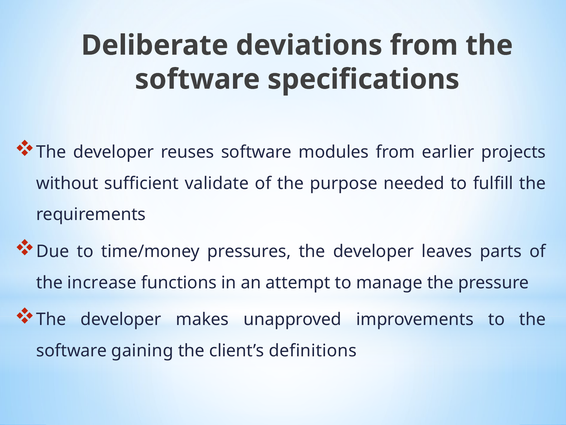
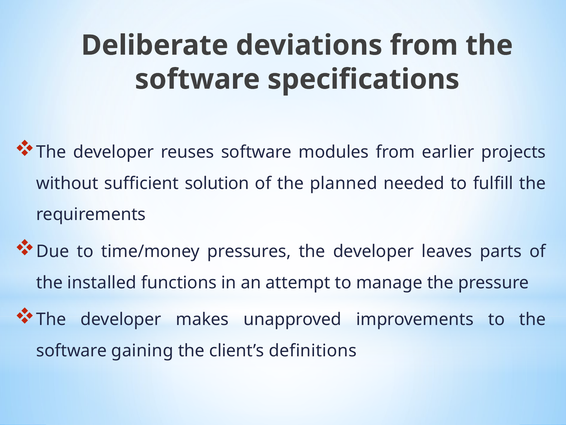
validate: validate -> solution
purpose: purpose -> planned
increase: increase -> installed
